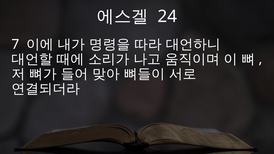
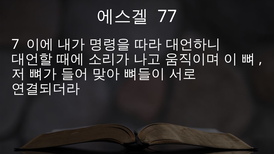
24: 24 -> 77
